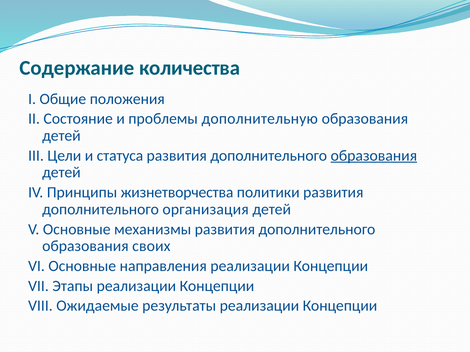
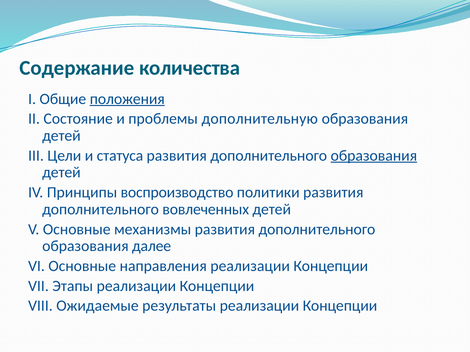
положения underline: none -> present
жизнетворчества: жизнетворчества -> воспроизводство
организация: организация -> вовлеченных
своих: своих -> далее
